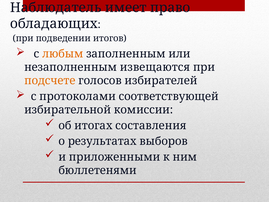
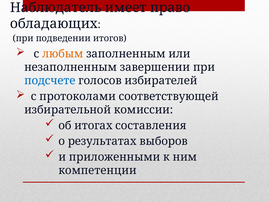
извещаются: извещаются -> завершении
подсчете colour: orange -> blue
бюллетенями: бюллетенями -> компетенции
